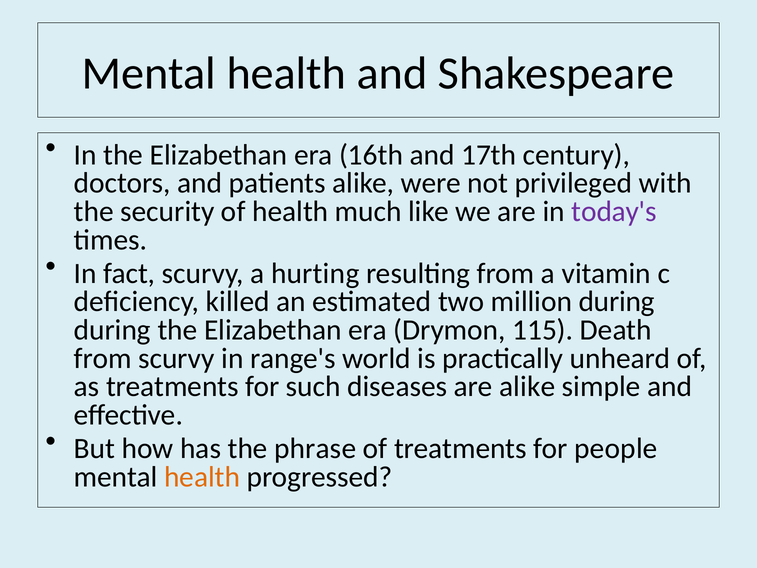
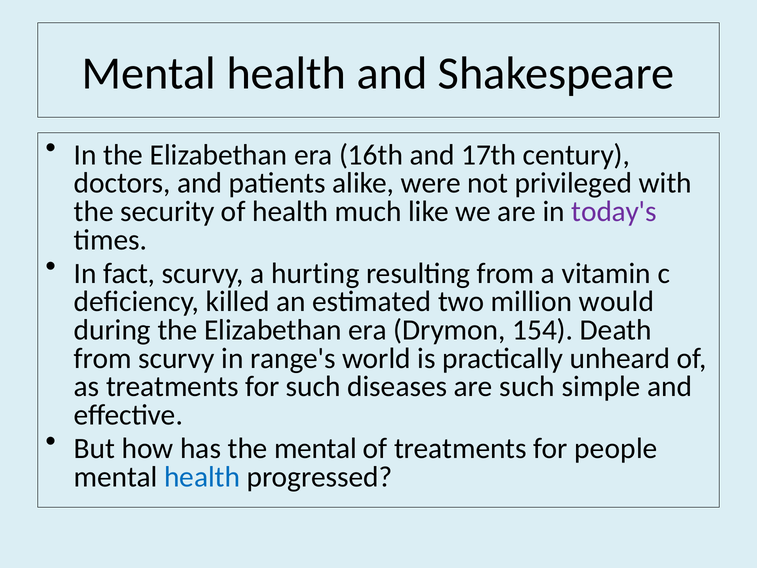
million during: during -> would
115: 115 -> 154
are alike: alike -> such
the phrase: phrase -> mental
health at (202, 477) colour: orange -> blue
